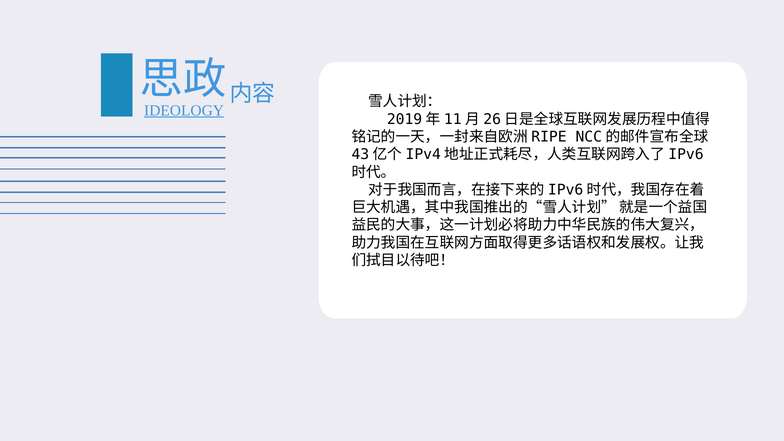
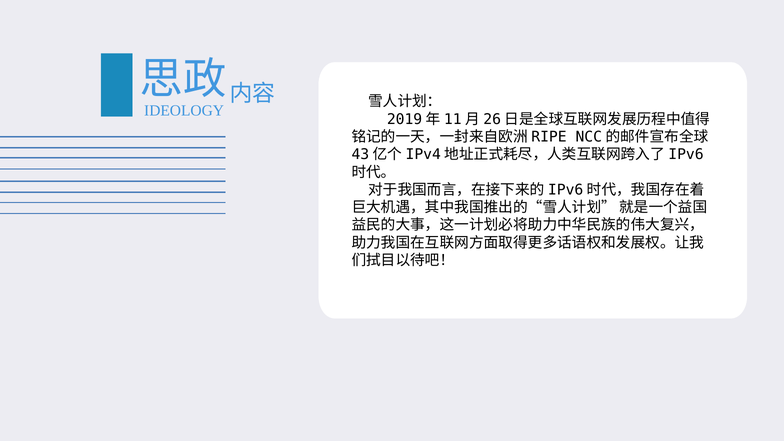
IDEOLOGY underline: present -> none
